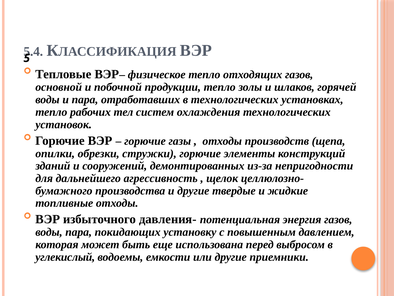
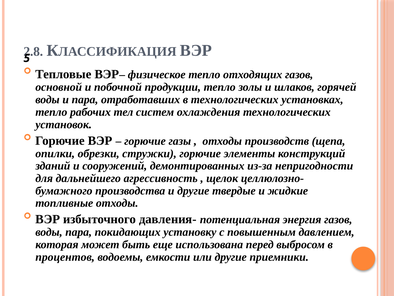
5.4: 5.4 -> 2.8
углекислый: углекислый -> процентов
